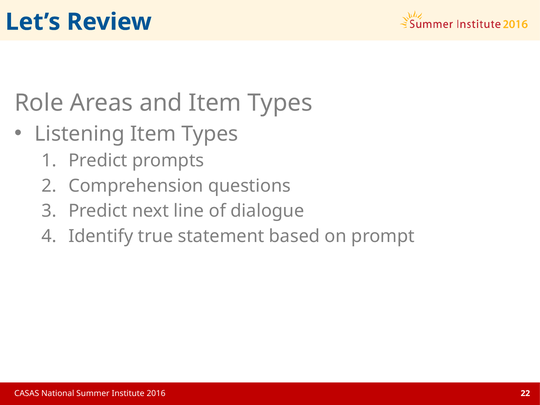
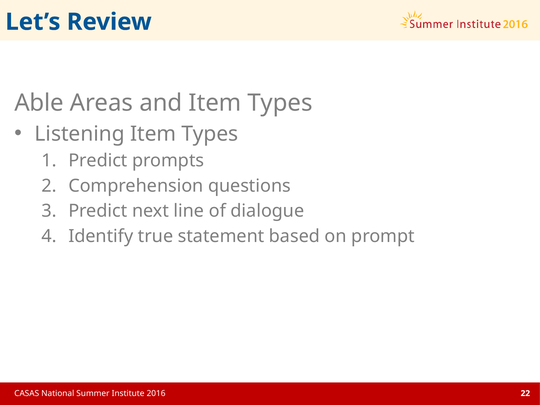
Role: Role -> Able
